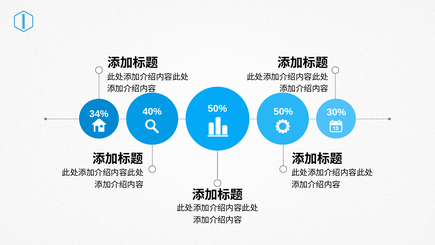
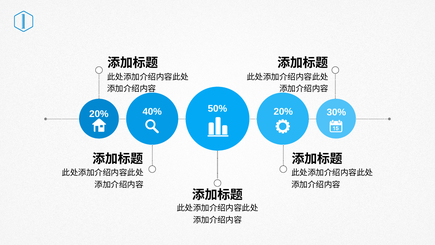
50% 50%: 50% -> 20%
34% at (99, 114): 34% -> 20%
